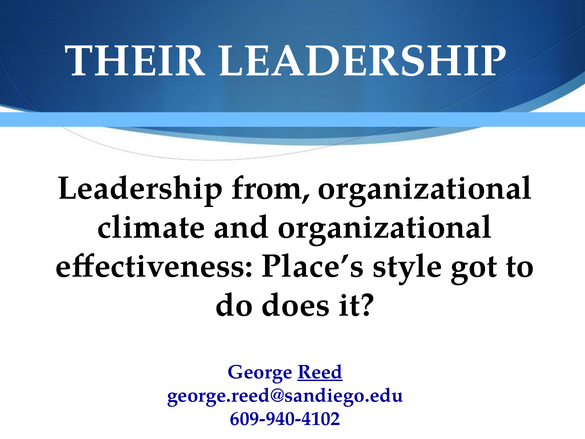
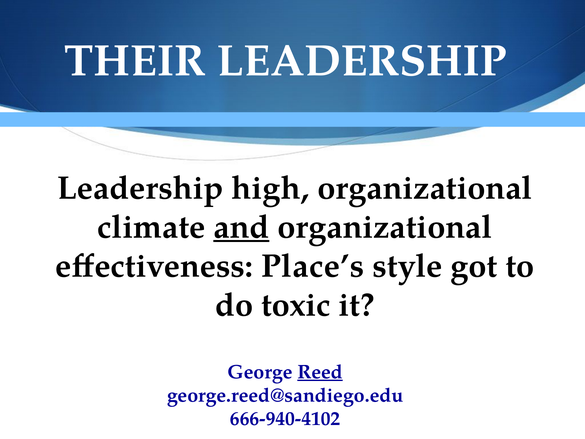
from: from -> high
and underline: none -> present
does: does -> toxic
609-940-4102: 609-940-4102 -> 666-940-4102
